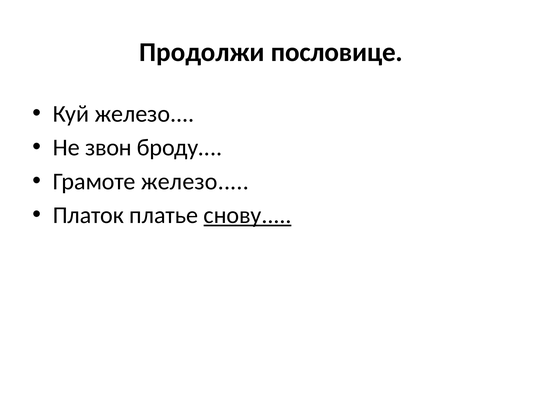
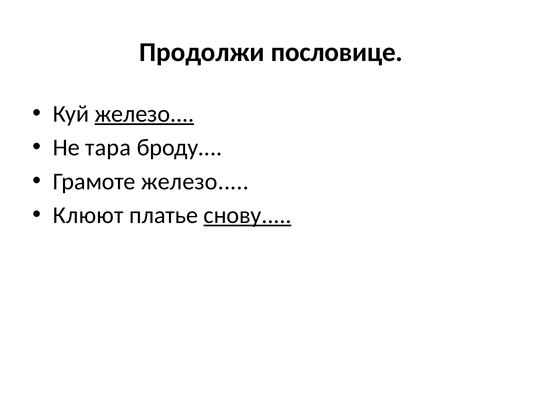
железо at (144, 114) underline: none -> present
звон: звон -> тара
Платок: Платок -> Клюют
